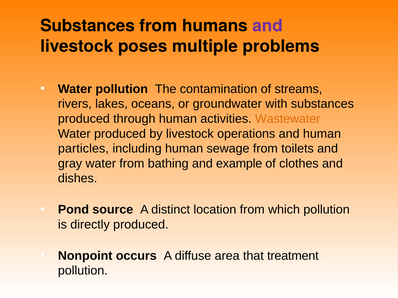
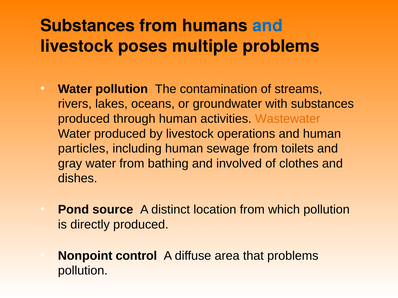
and at (268, 26) colour: purple -> blue
example: example -> involved
occurs: occurs -> control
that treatment: treatment -> problems
